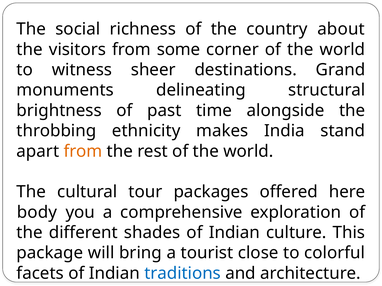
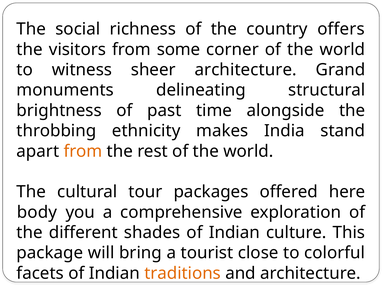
about: about -> offers
sheer destinations: destinations -> architecture
traditions colour: blue -> orange
